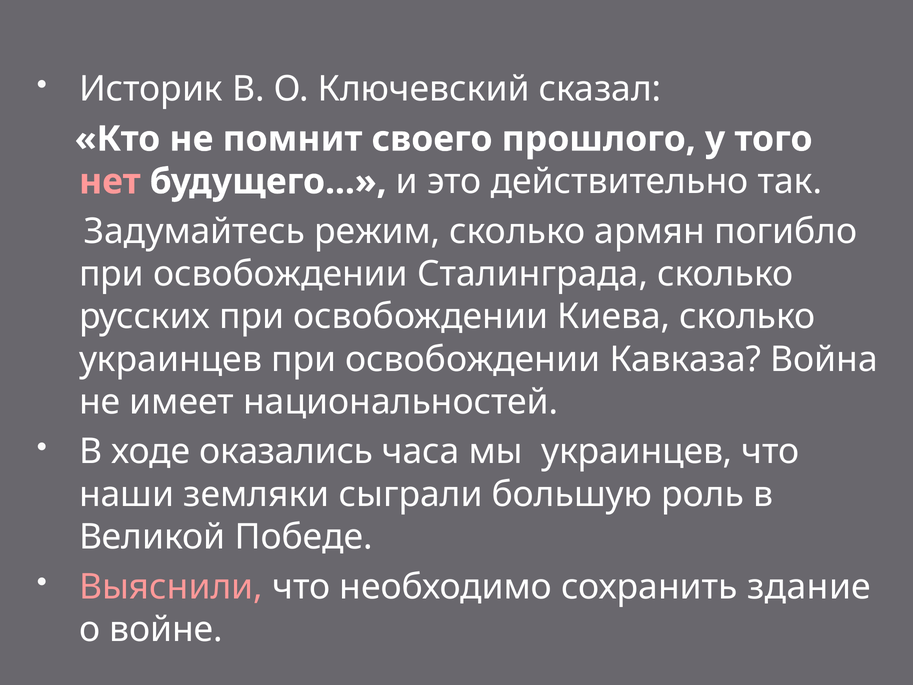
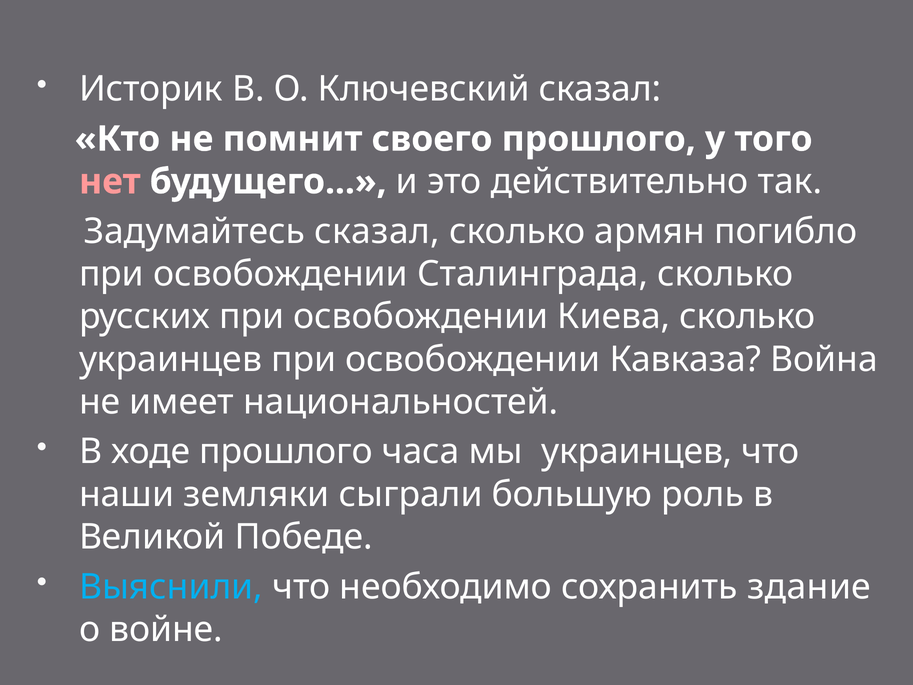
Задумайтесь режим: режим -> сказал
ходе оказались: оказались -> прошлого
Выяснили colour: pink -> light blue
